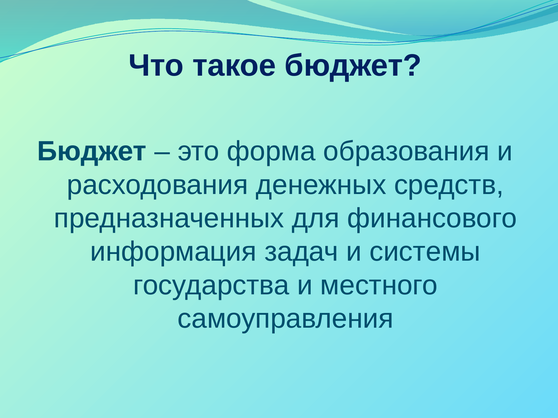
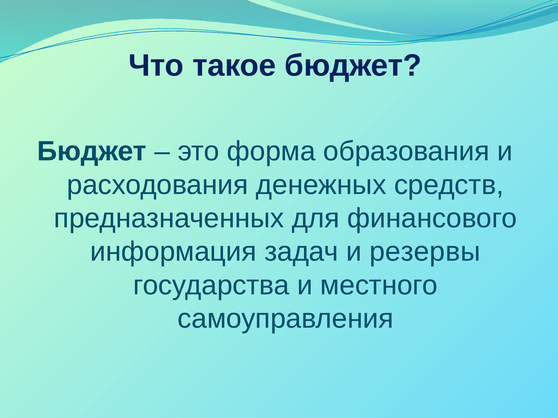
системы: системы -> резервы
